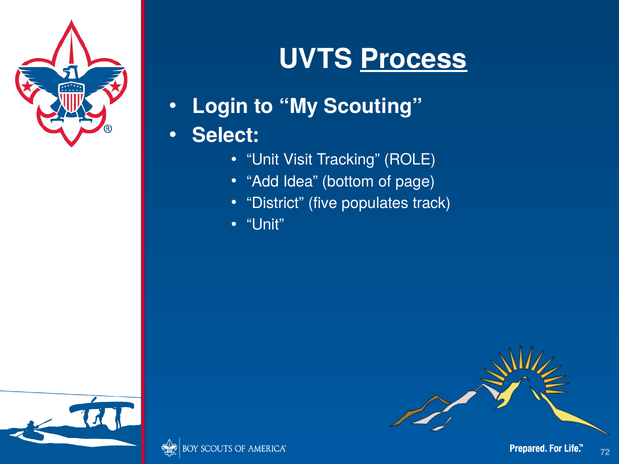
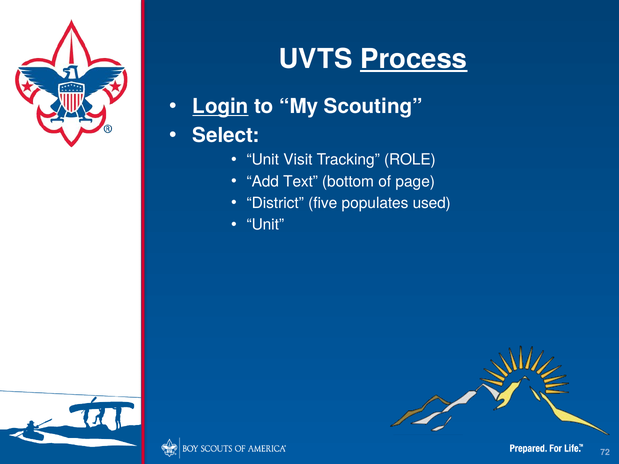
Login underline: none -> present
Idea: Idea -> Text
track: track -> used
